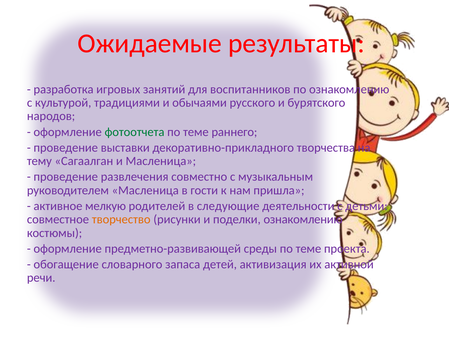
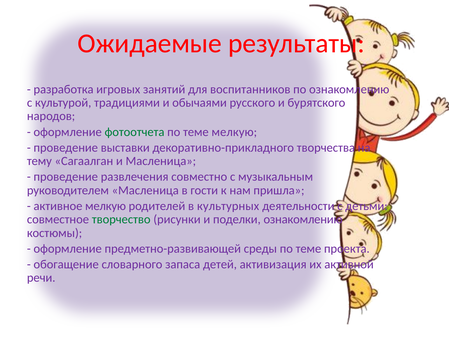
теме раннего: раннего -> мелкую
следующие: следующие -> культурных
творчество colour: orange -> green
